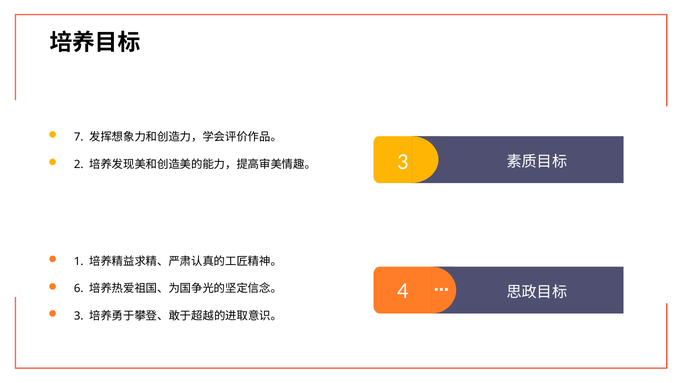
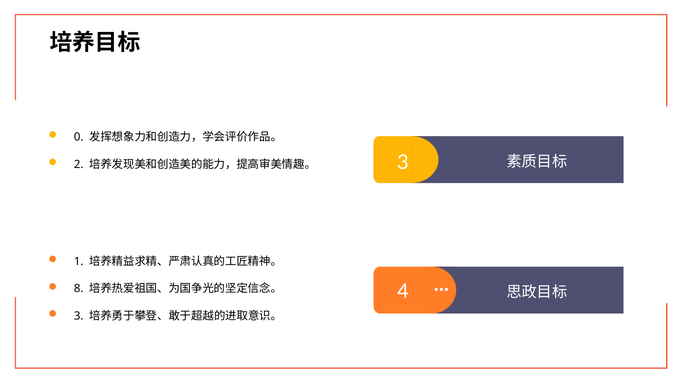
7: 7 -> 0
6: 6 -> 8
